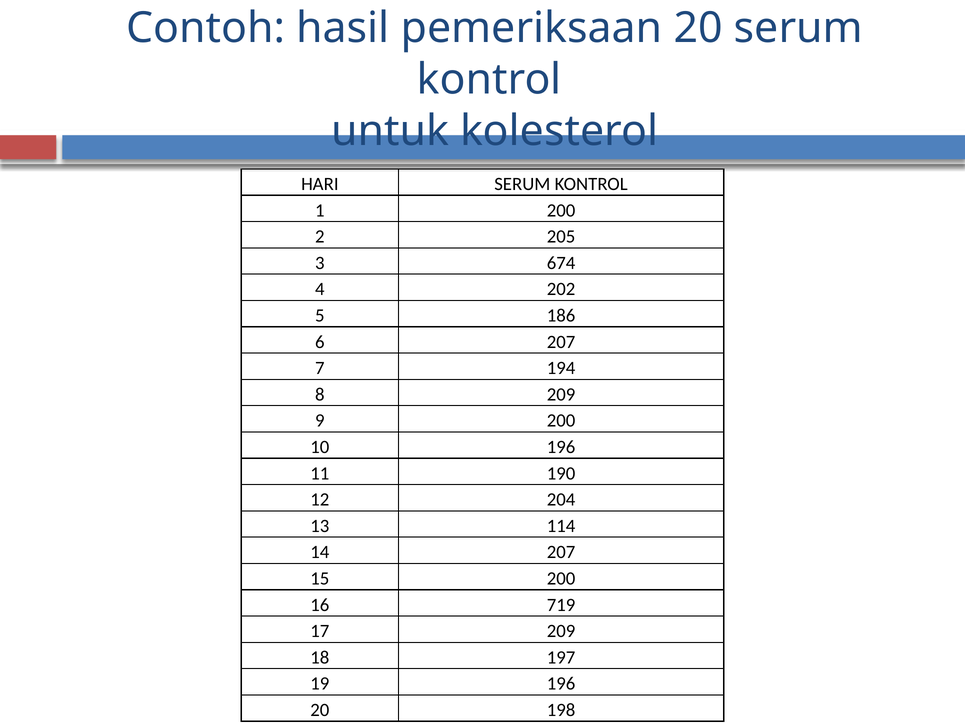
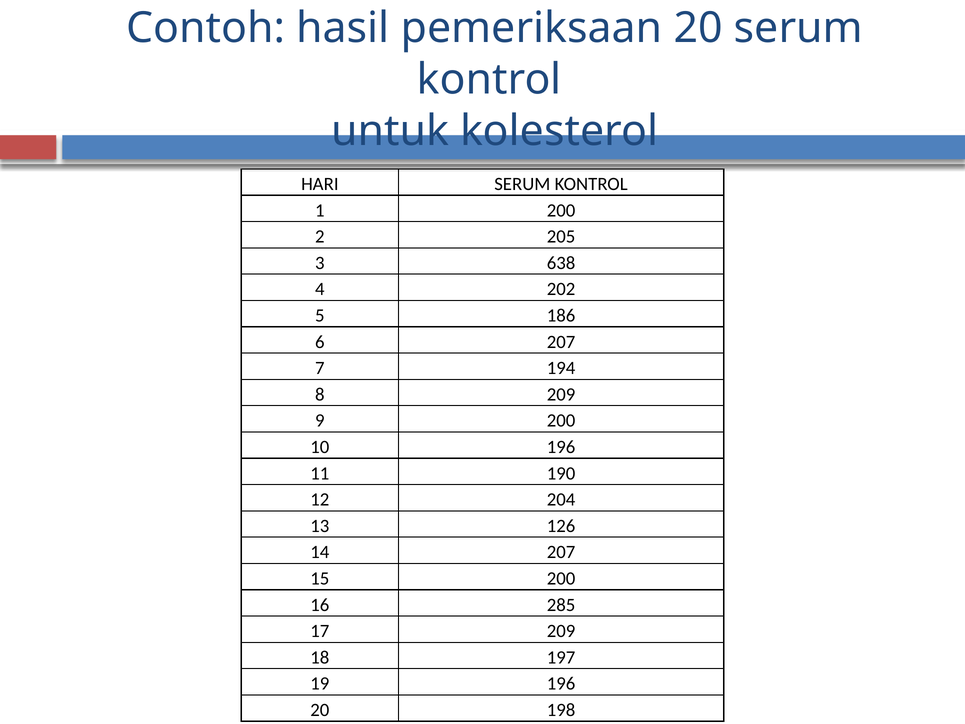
674: 674 -> 638
114: 114 -> 126
719: 719 -> 285
